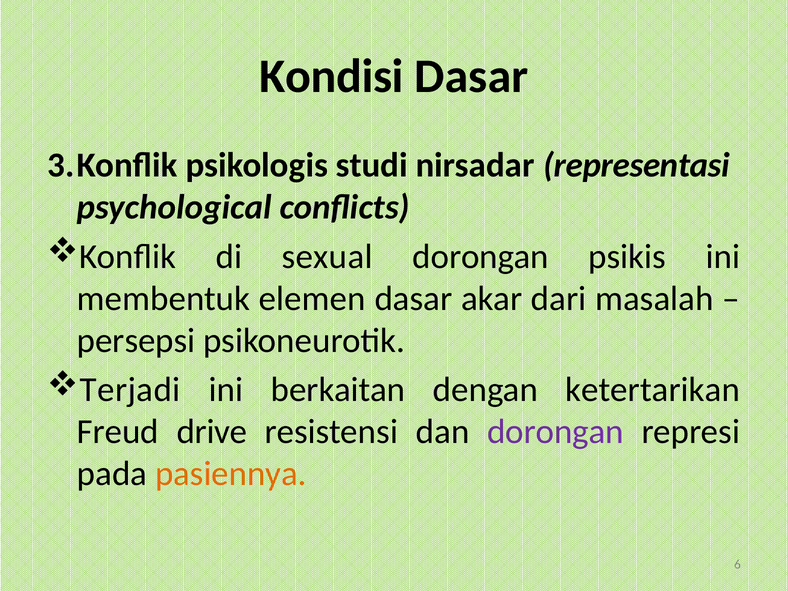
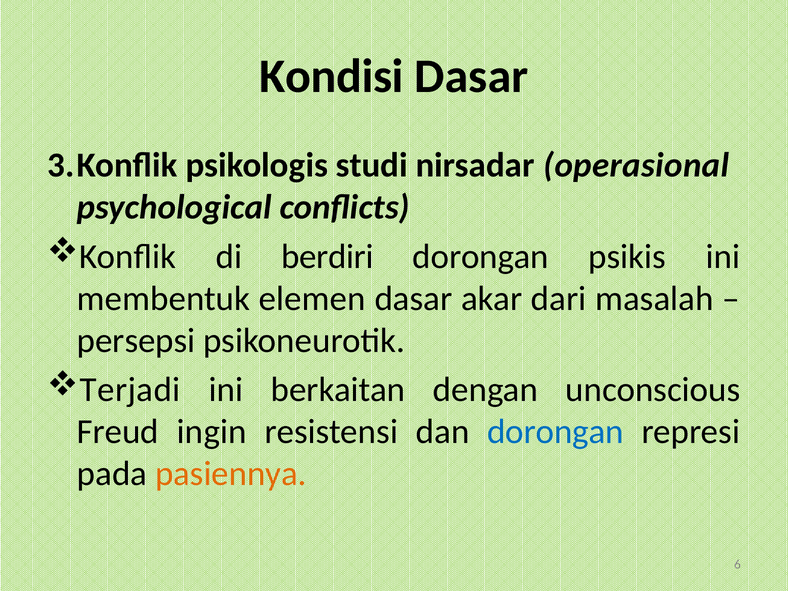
representasi: representasi -> operasional
sexual: sexual -> berdiri
ketertarikan: ketertarikan -> unconscious
drive: drive -> ingin
dorongan at (556, 432) colour: purple -> blue
